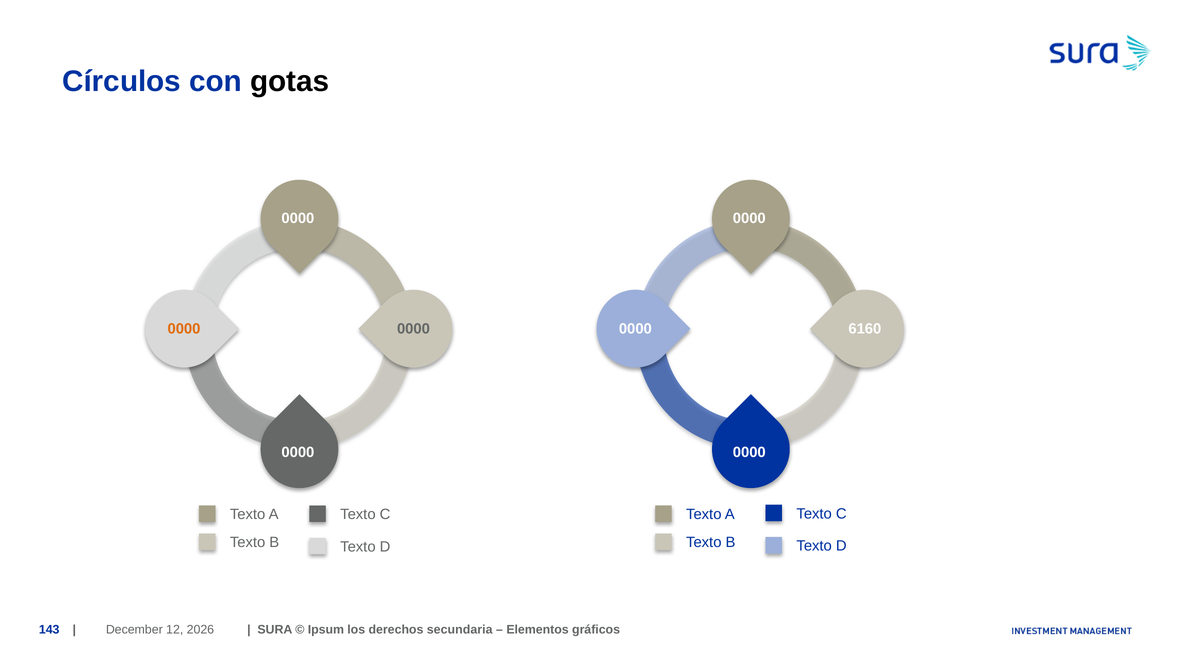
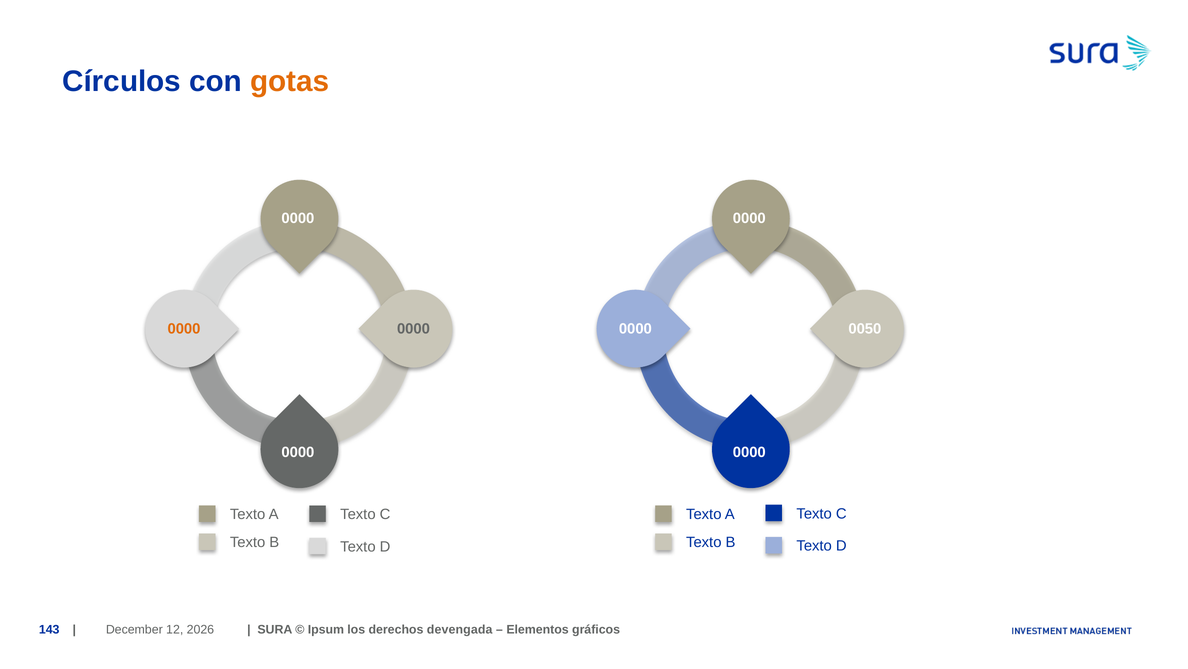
gotas colour: black -> orange
6160: 6160 -> 0050
secundaria: secundaria -> devengada
